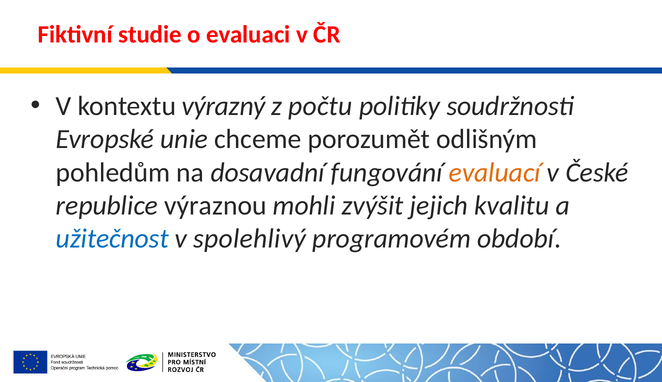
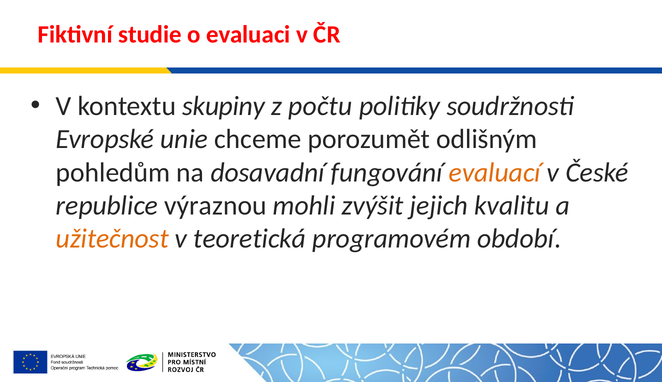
výrazný: výrazný -> skupiny
užitečnost colour: blue -> orange
spolehlivý: spolehlivý -> teoretická
